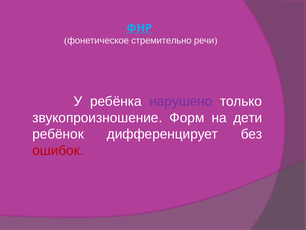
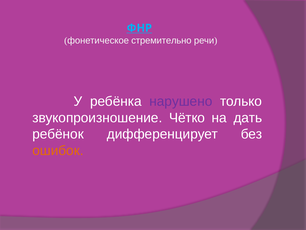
Форм: Форм -> Чётко
дети: дети -> дать
ошибок colour: red -> orange
